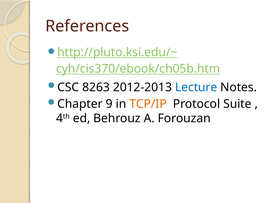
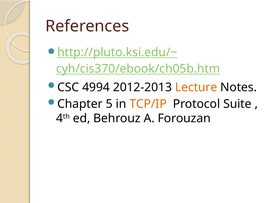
8263: 8263 -> 4994
Lecture colour: blue -> orange
9: 9 -> 5
